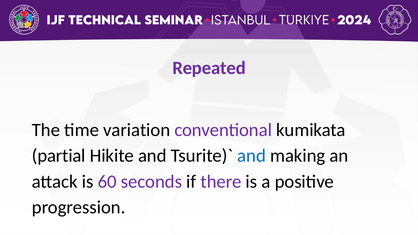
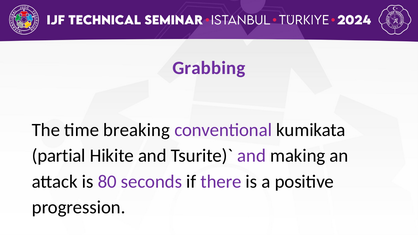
Repeated: Repeated -> Grabbing
variation: variation -> breaking
and at (252, 156) colour: blue -> purple
60: 60 -> 80
